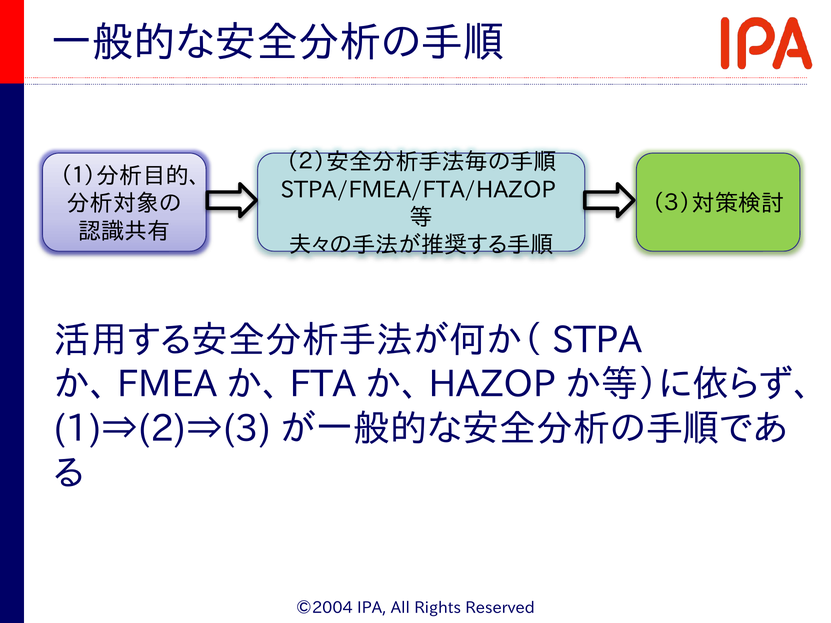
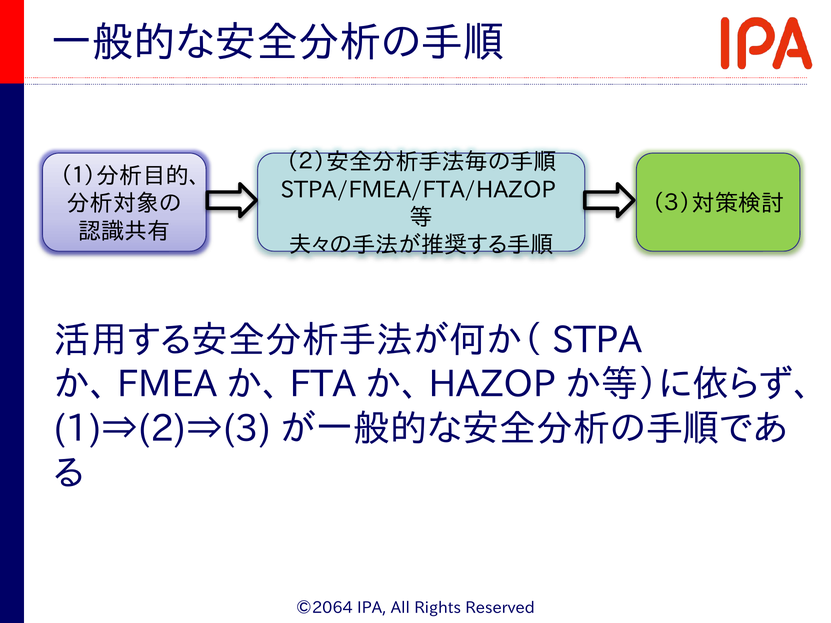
©2004: ©2004 -> ©2064
